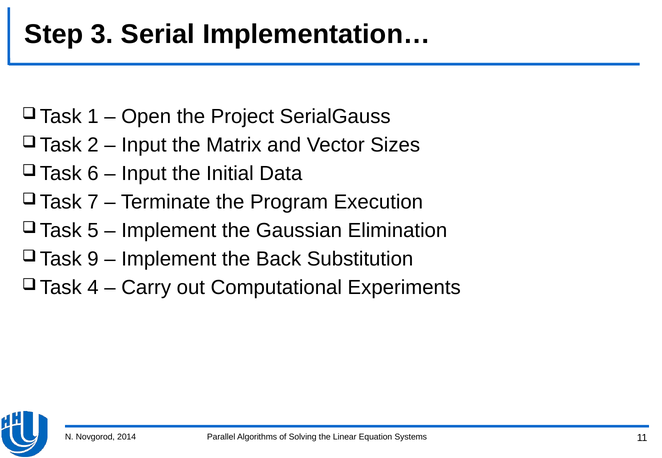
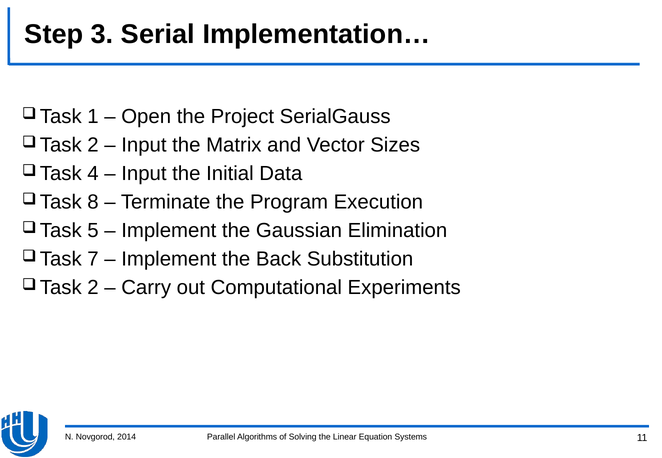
6: 6 -> 4
7: 7 -> 8
9: 9 -> 7
4 at (93, 288): 4 -> 2
